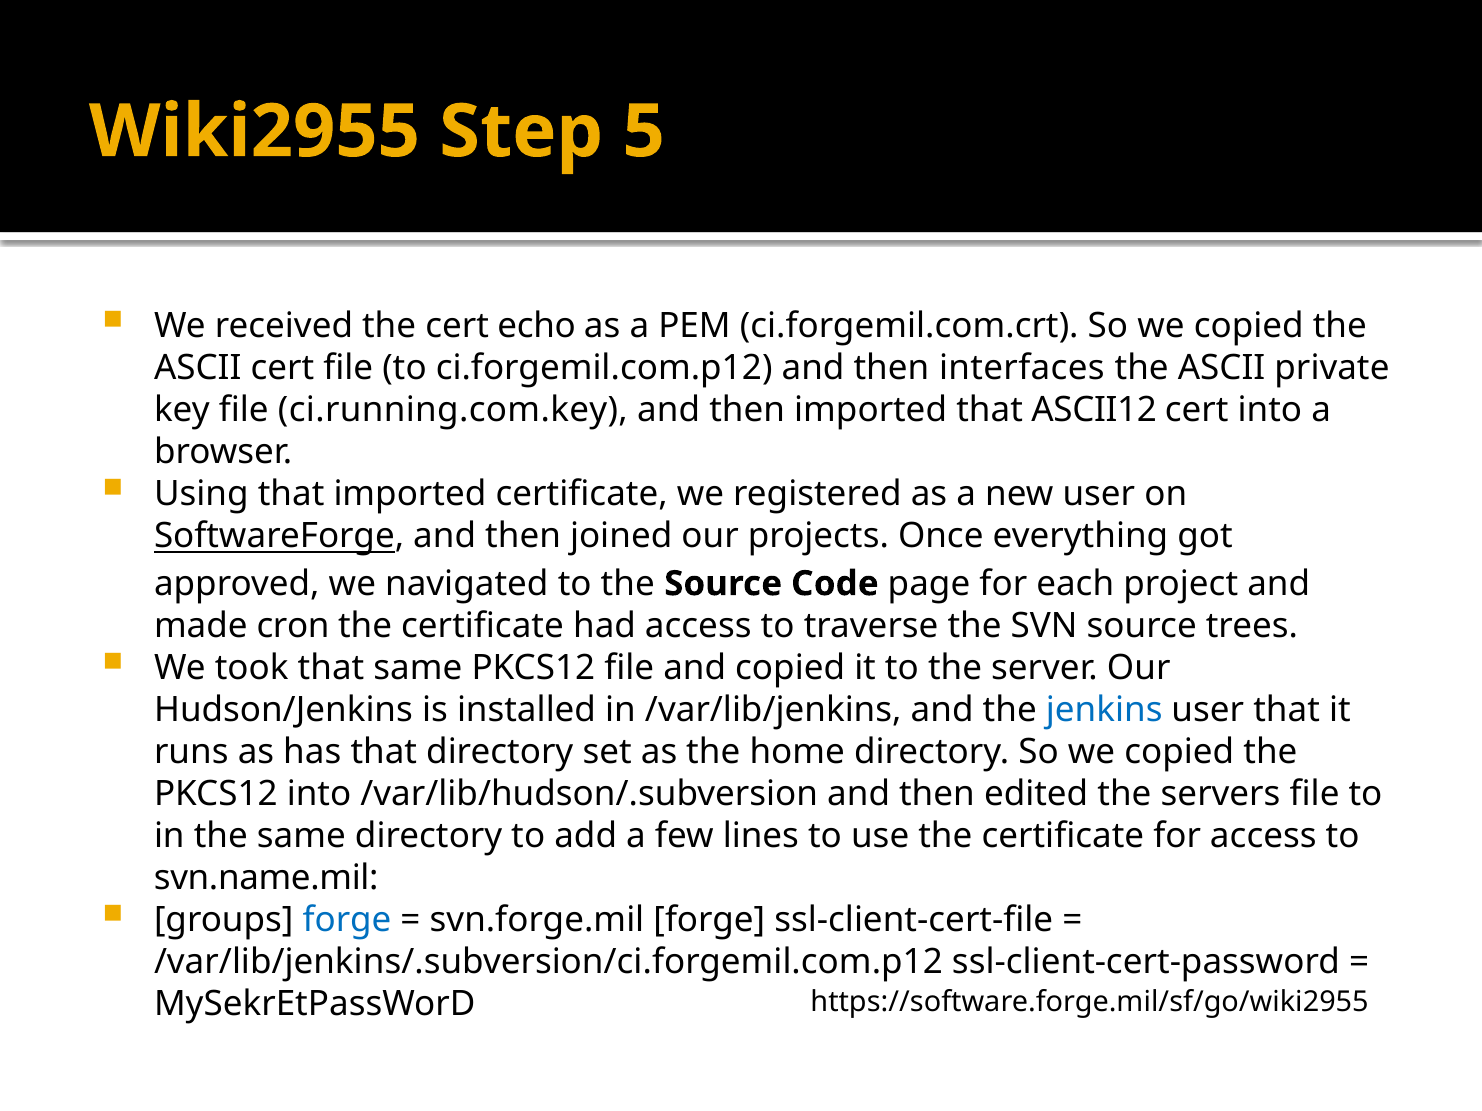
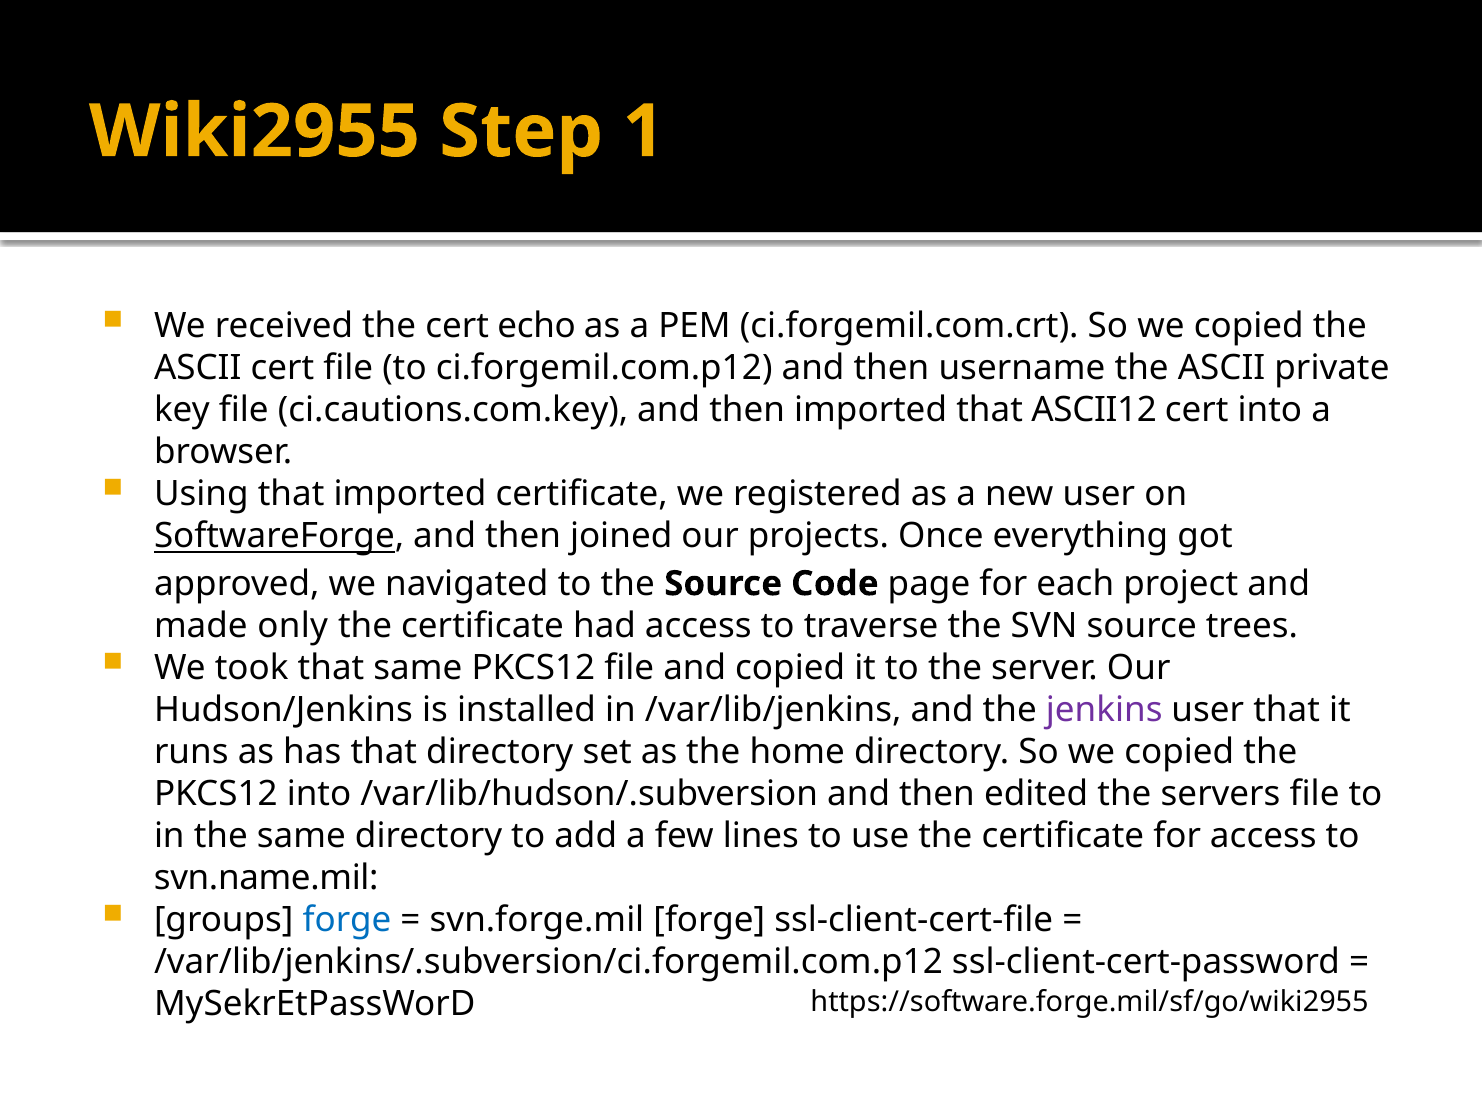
5: 5 -> 1
interfaces: interfaces -> username
ci.running.com.key: ci.running.com.key -> ci.cautions.com.key
cron: cron -> only
jenkins colour: blue -> purple
